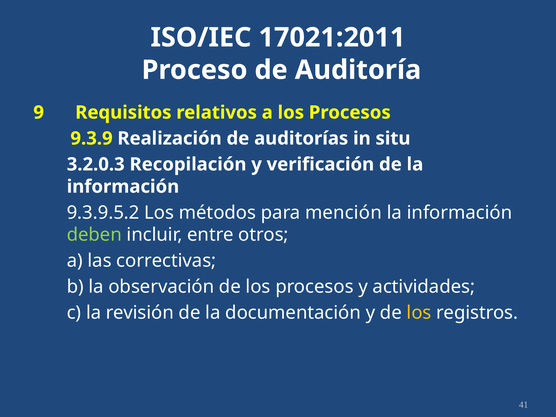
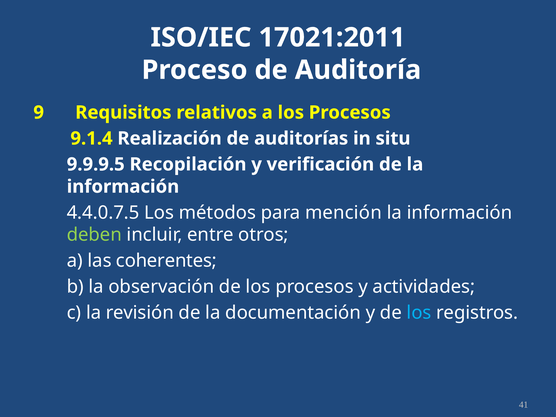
9.3.9: 9.3.9 -> 9.1.4
3.2.0.3: 3.2.0.3 -> 9.9.9.5
9.3.9.5.2: 9.3.9.5.2 -> 4.4.0.7.5
correctivas: correctivas -> coherentes
los at (419, 313) colour: yellow -> light blue
